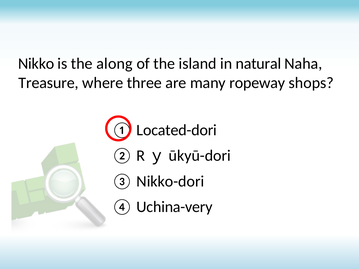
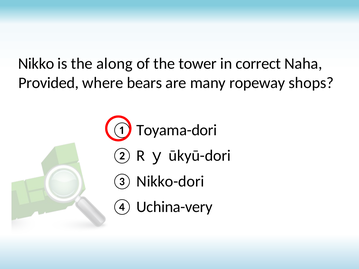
island: island -> tower
natural: natural -> correct
Treasure: Treasure -> Provided
three: three -> bears
Located-dori: Located-dori -> Toyama-dori
